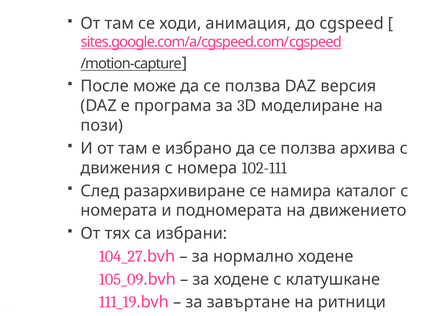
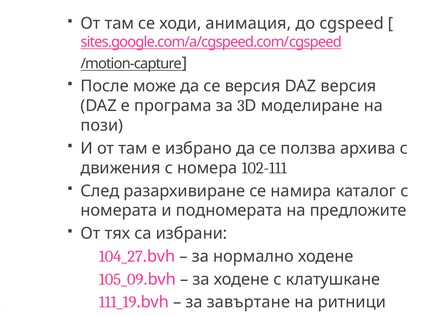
може да се ползва: ползва -> версия
движението: движението -> предложите
